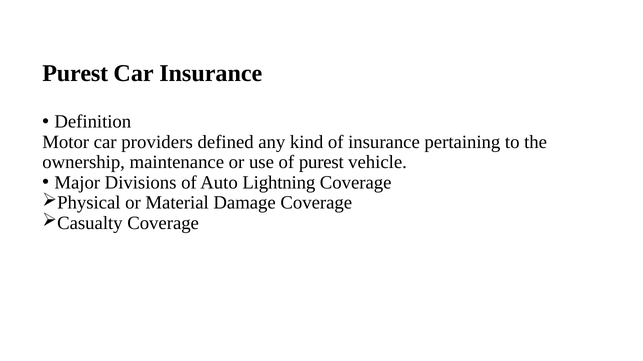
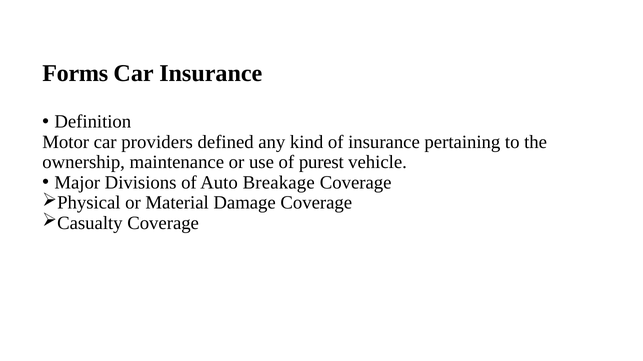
Purest at (75, 74): Purest -> Forms
Lightning: Lightning -> Breakage
